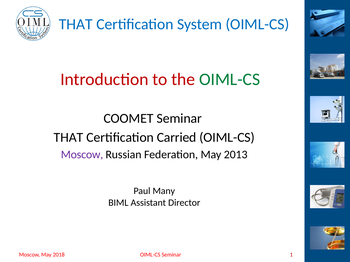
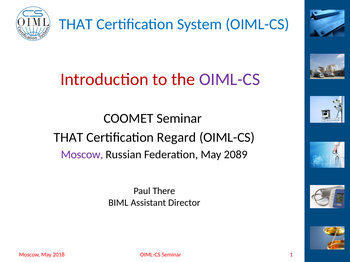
OIML-CS at (230, 80) colour: green -> purple
Carried: Carried -> Regard
2013: 2013 -> 2089
Many: Many -> There
